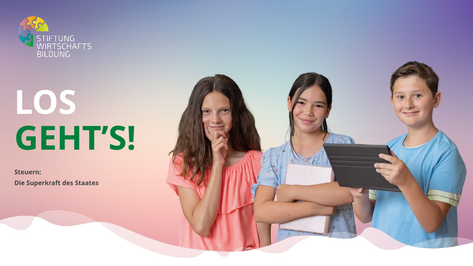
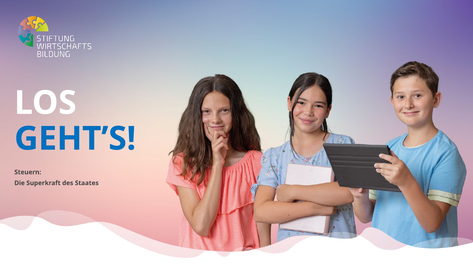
GEHT’S colour: green -> blue
